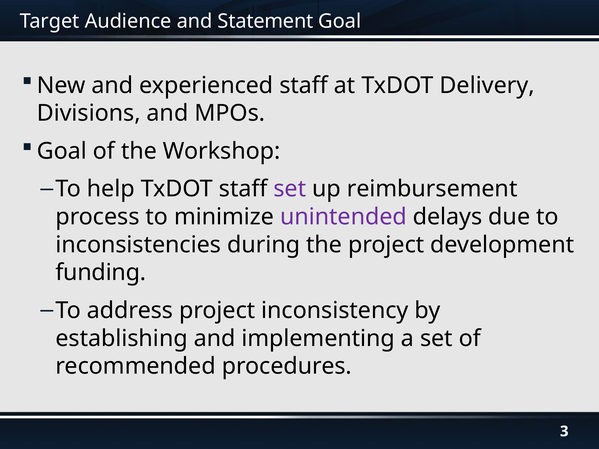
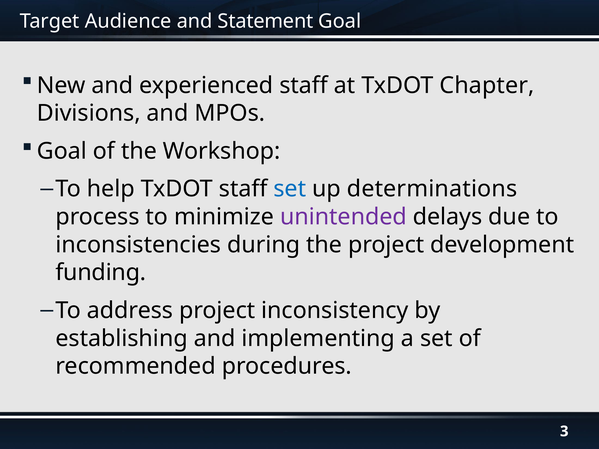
Delivery: Delivery -> Chapter
set at (290, 189) colour: purple -> blue
reimbursement: reimbursement -> determinations
